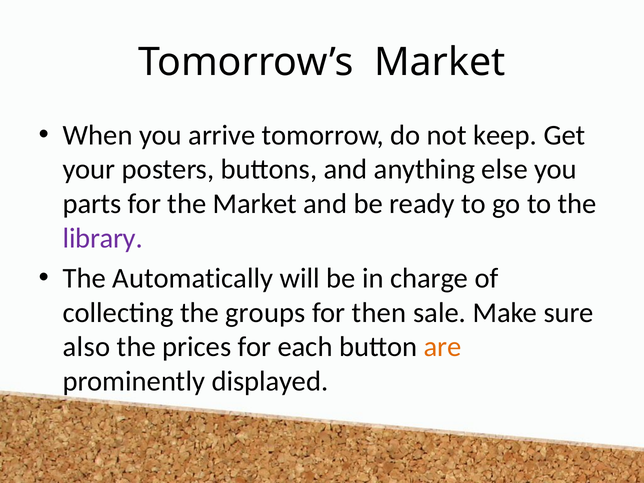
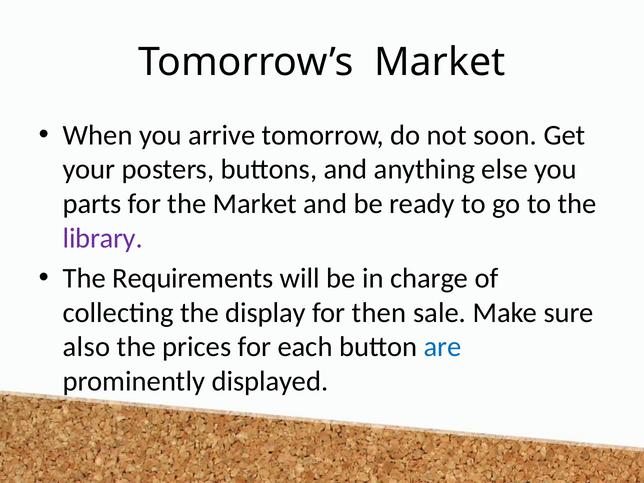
keep: keep -> soon
Automatically: Automatically -> Requirements
groups: groups -> display
are colour: orange -> blue
